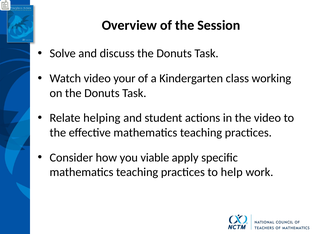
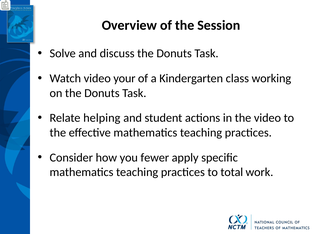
viable: viable -> fewer
help: help -> total
